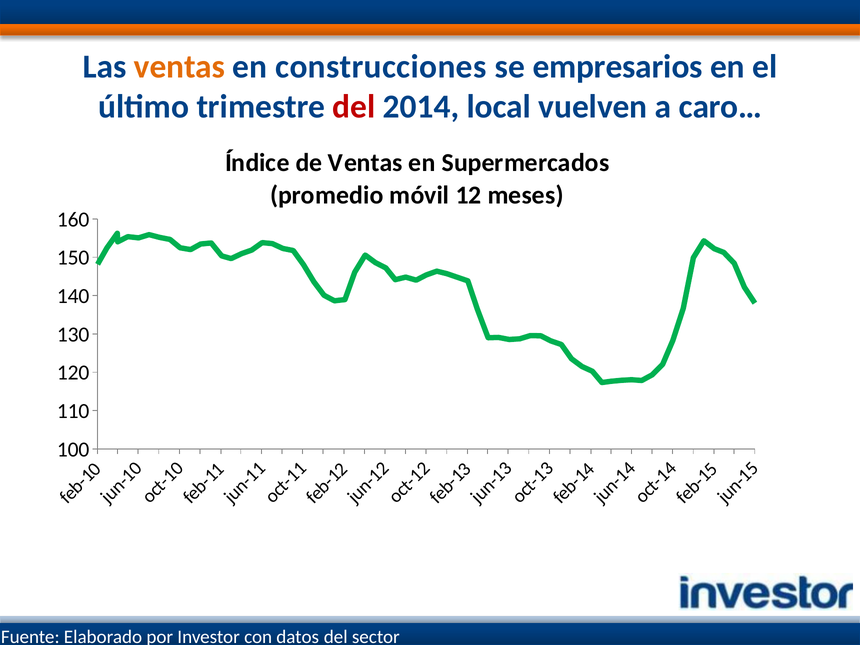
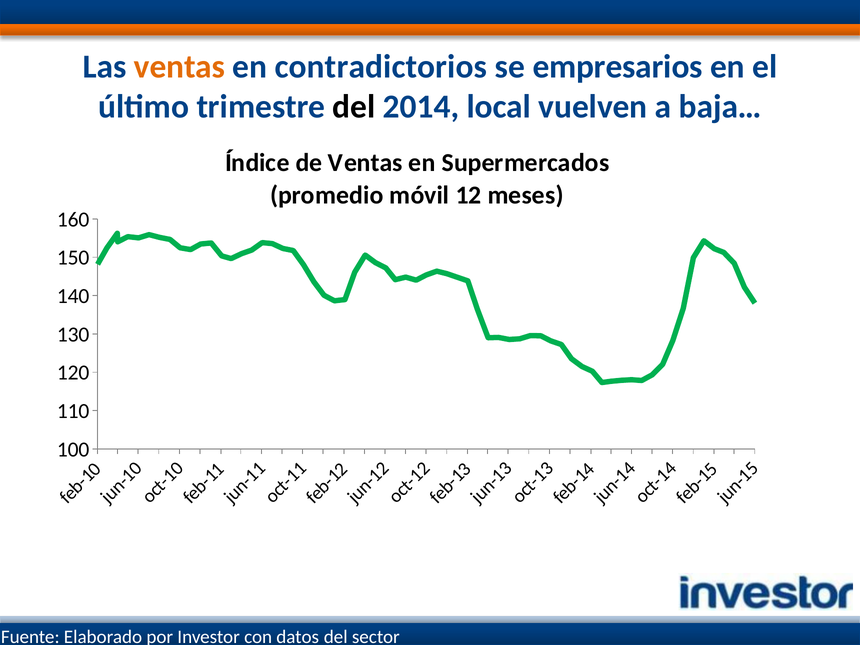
construcciones: construcciones -> contradictorios
del at (354, 107) colour: red -> black
caro…: caro… -> baja…
